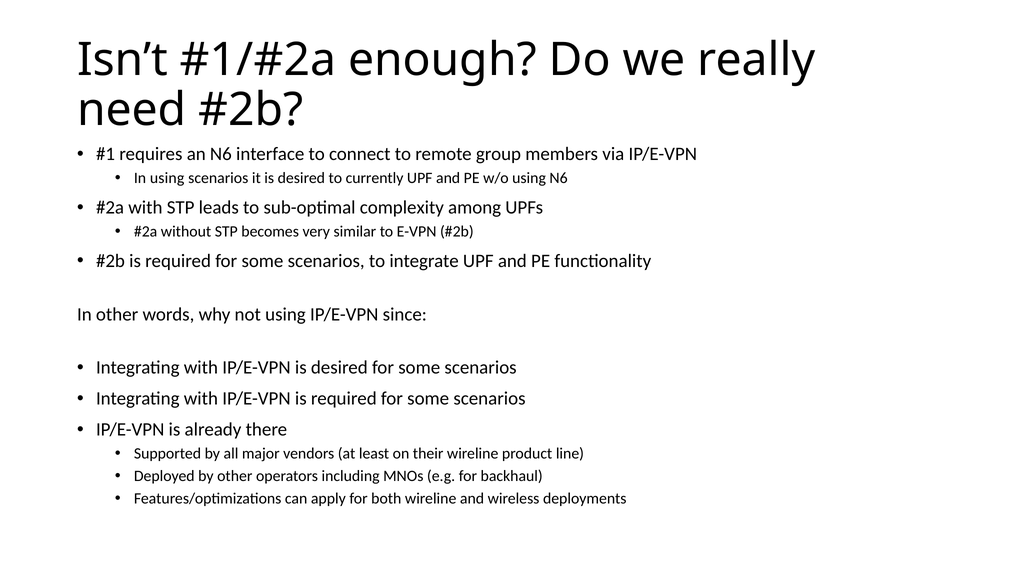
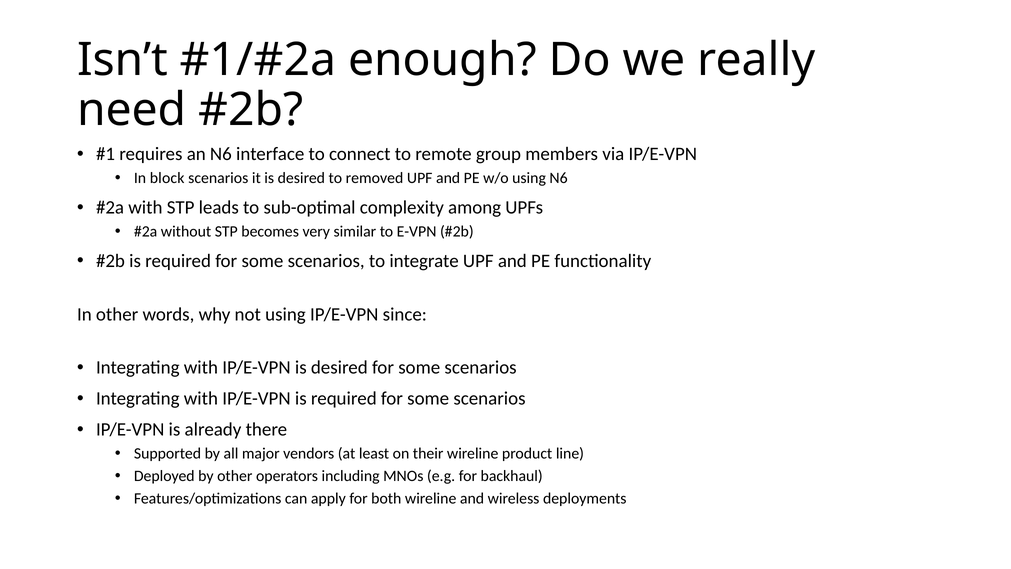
In using: using -> block
currently: currently -> removed
